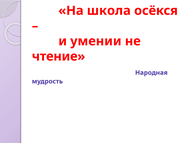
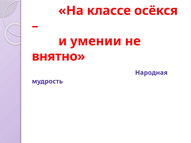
школа: школа -> классе
чтение: чтение -> внятно
